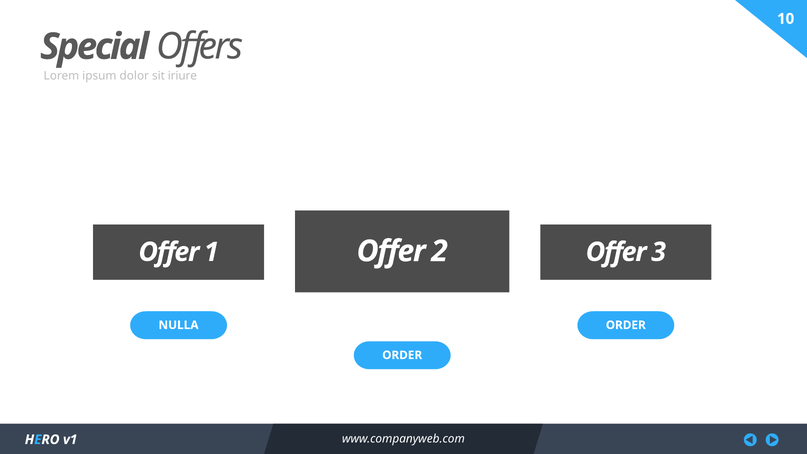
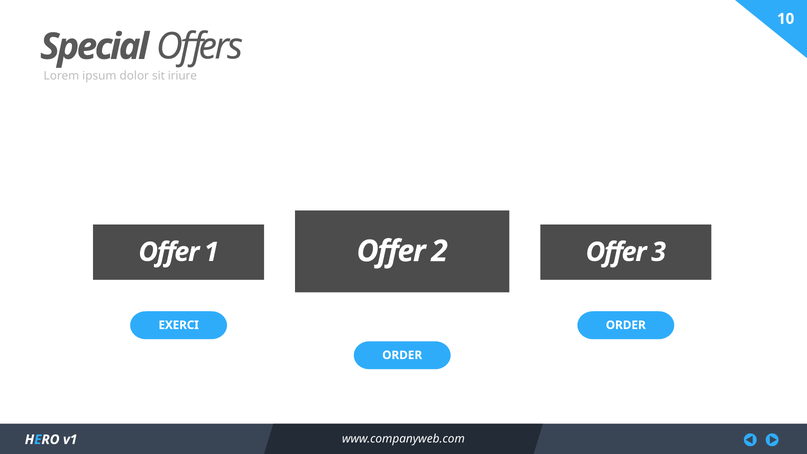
NULLA: NULLA -> EXERCI
